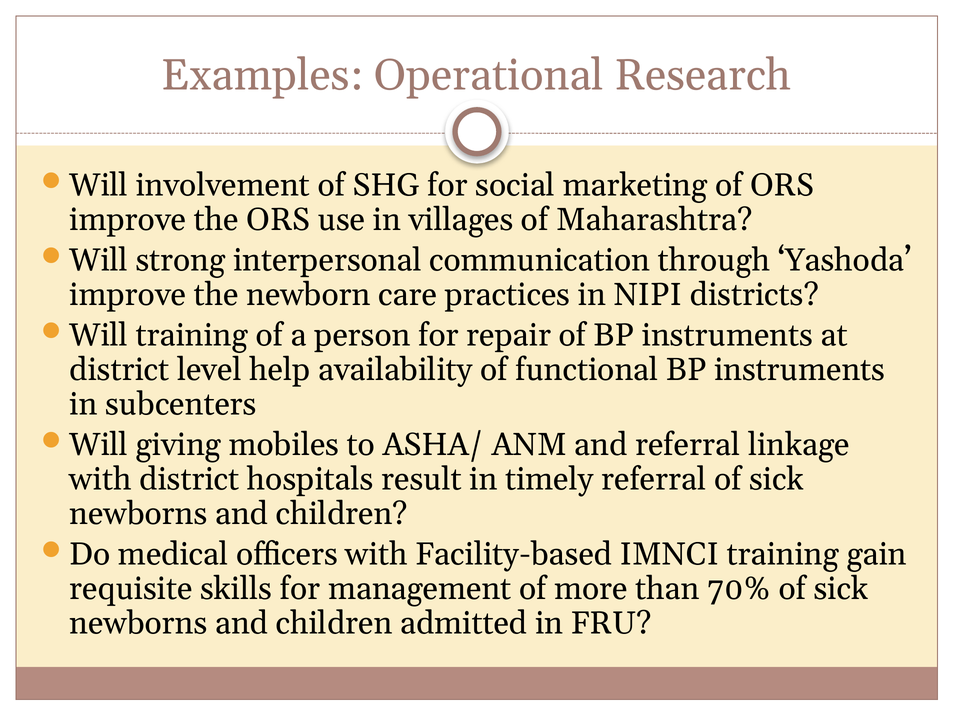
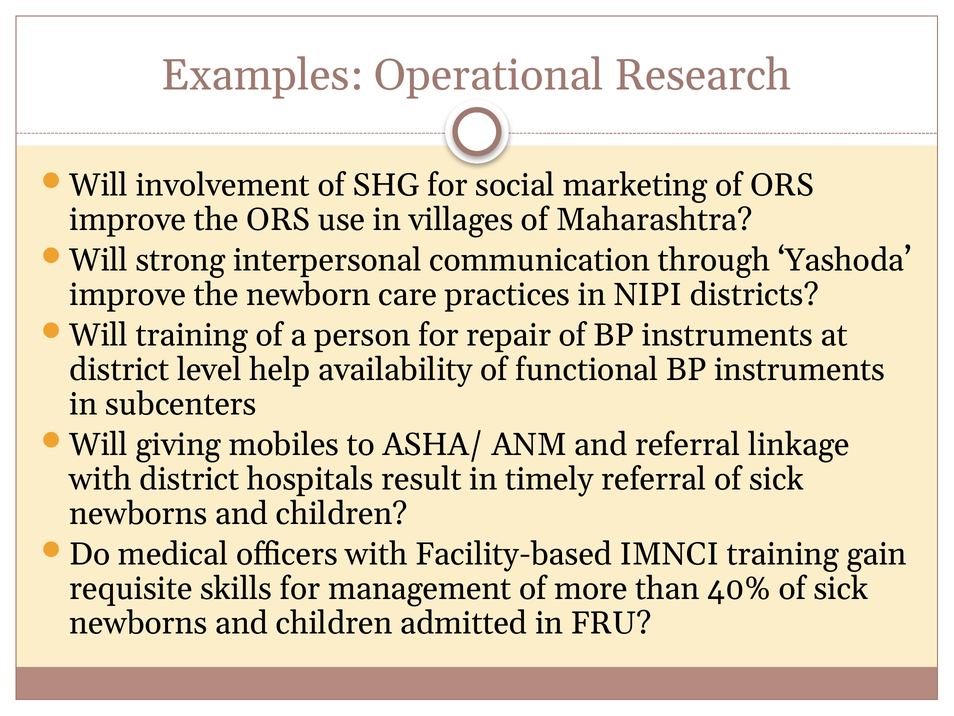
70%: 70% -> 40%
